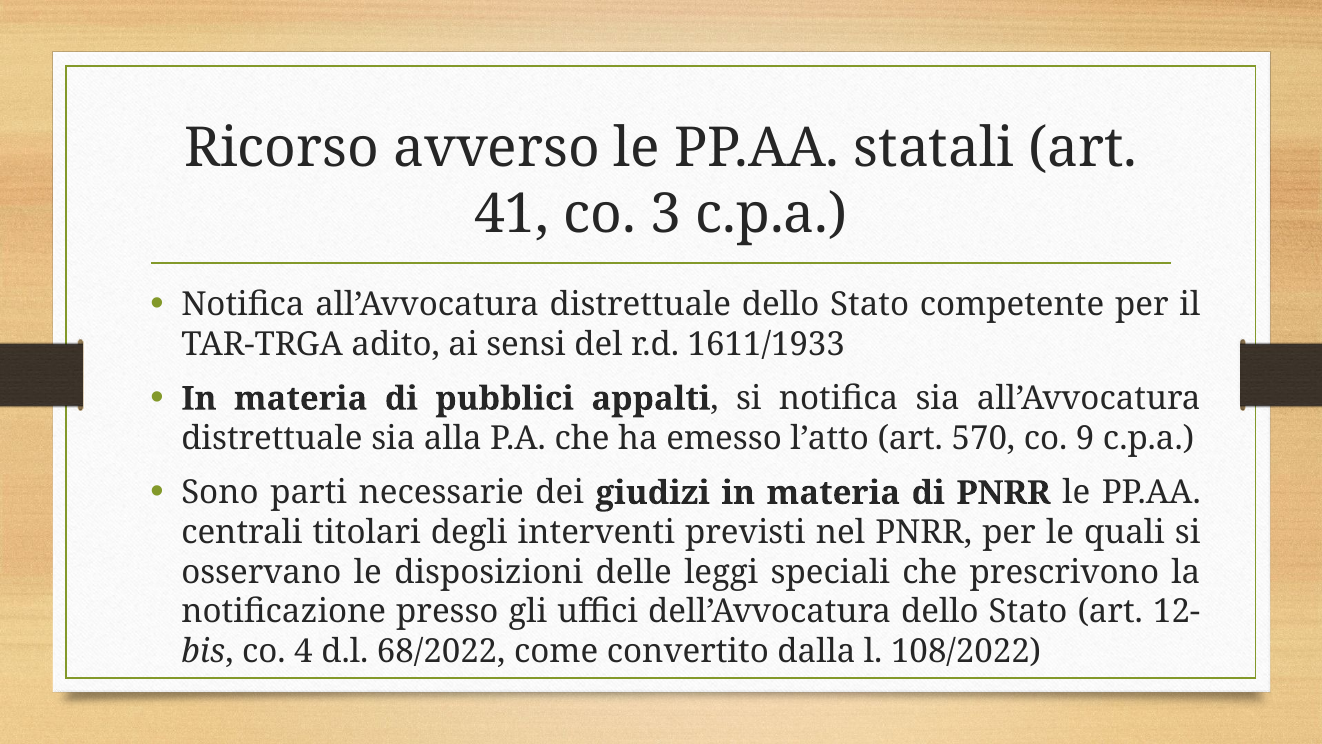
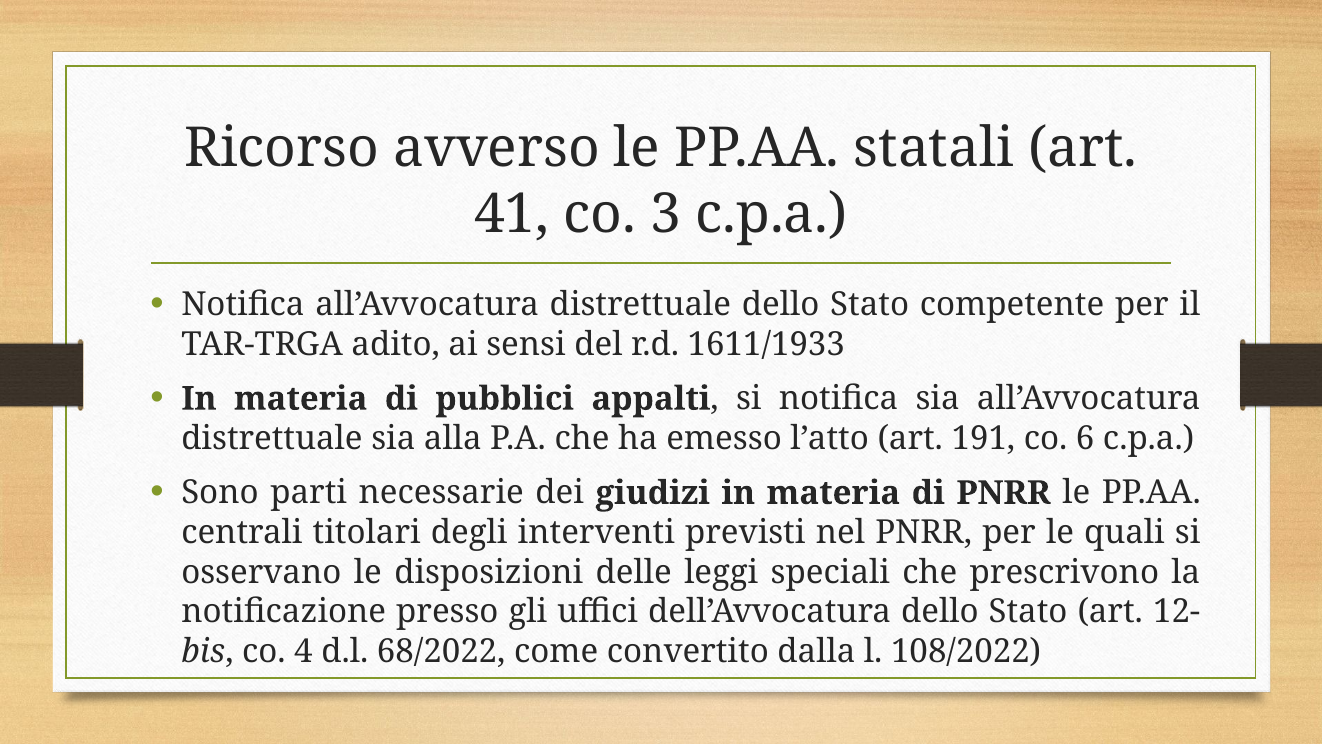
570: 570 -> 191
9: 9 -> 6
